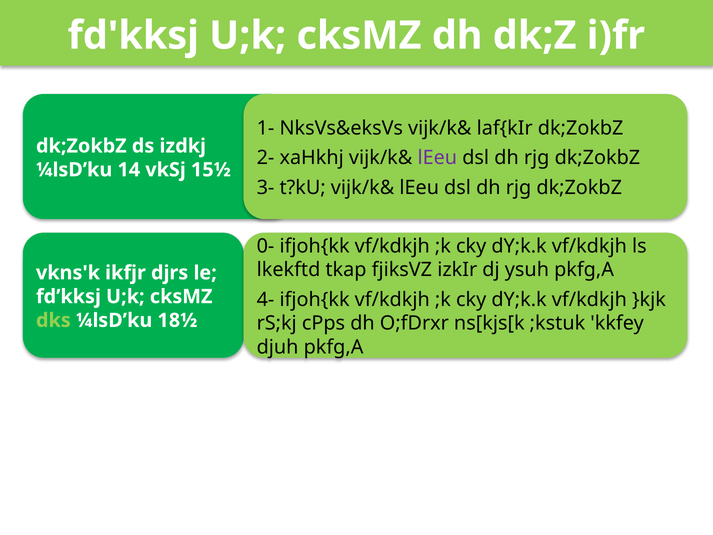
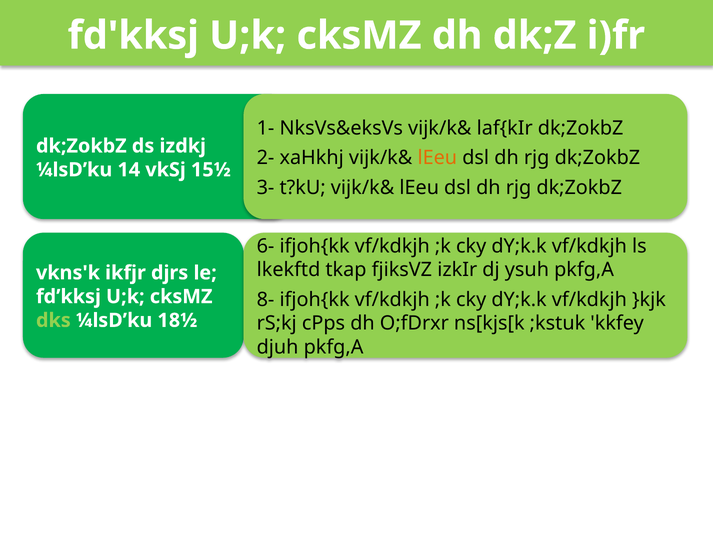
lEeu at (437, 158) colour: purple -> orange
0-: 0- -> 6-
4-: 4- -> 8-
